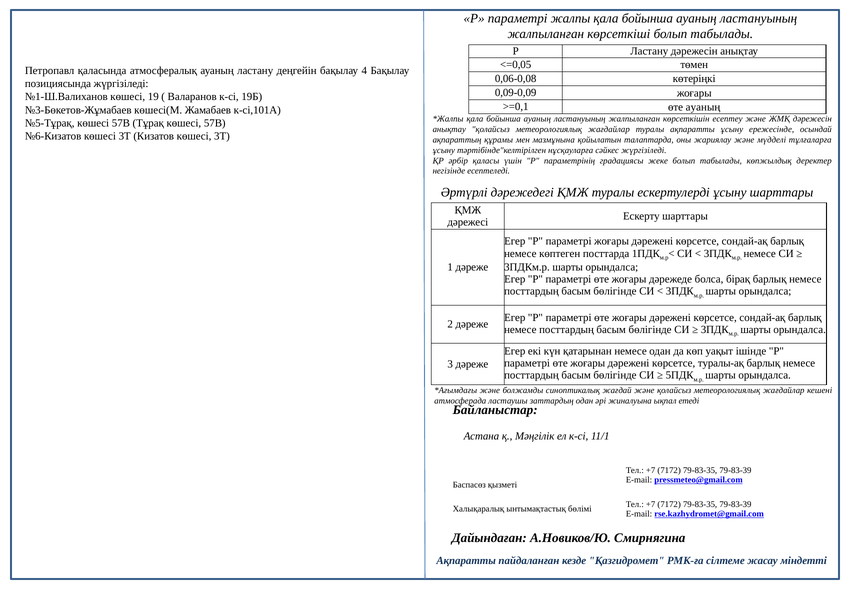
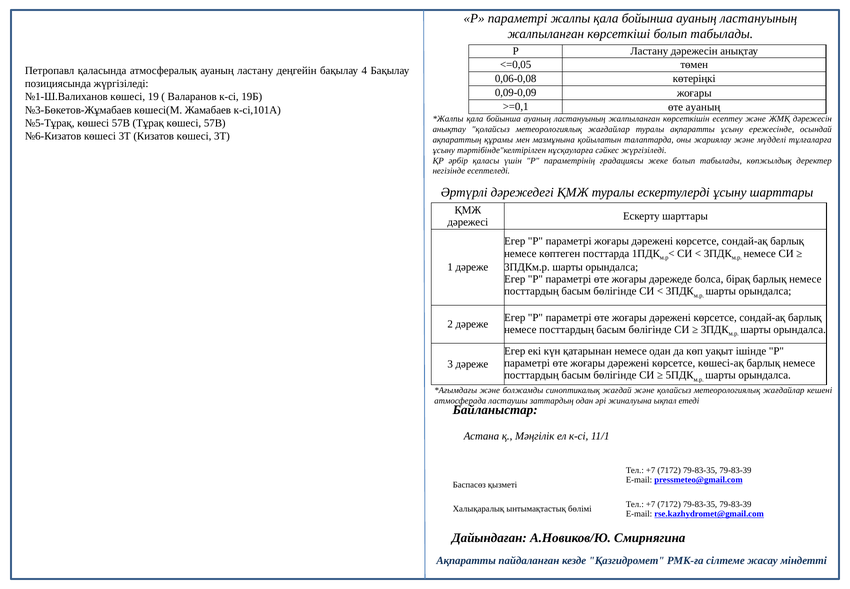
туралы-ақ: туралы-ақ -> көшесі-ақ
